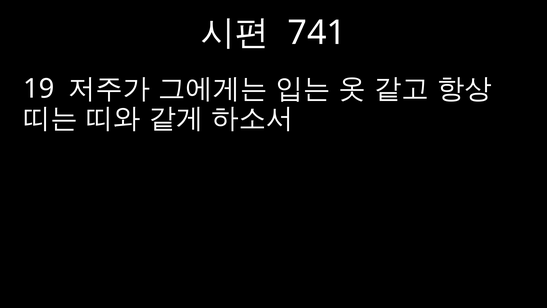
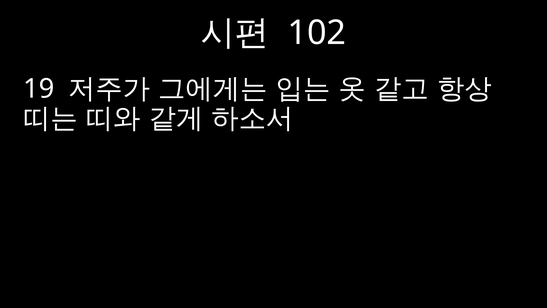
741: 741 -> 102
